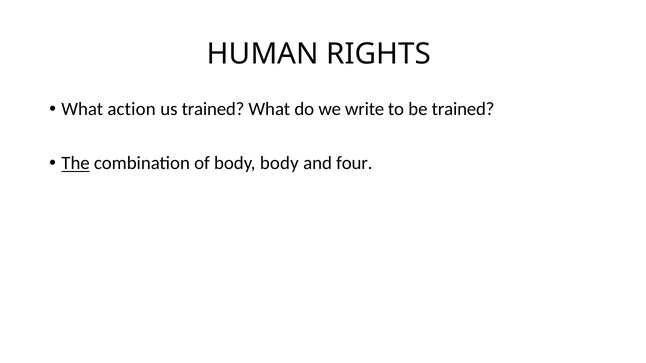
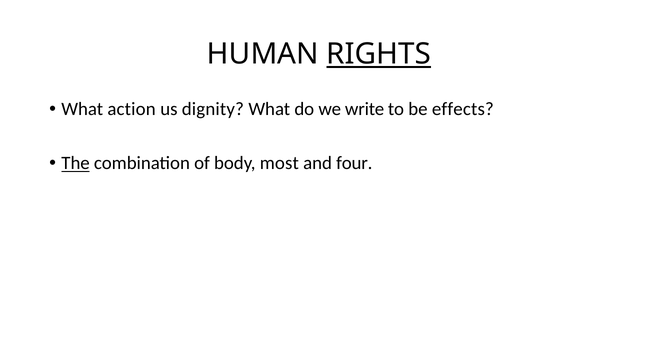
RIGHTS underline: none -> present
us trained: trained -> dignity
be trained: trained -> effects
body body: body -> most
